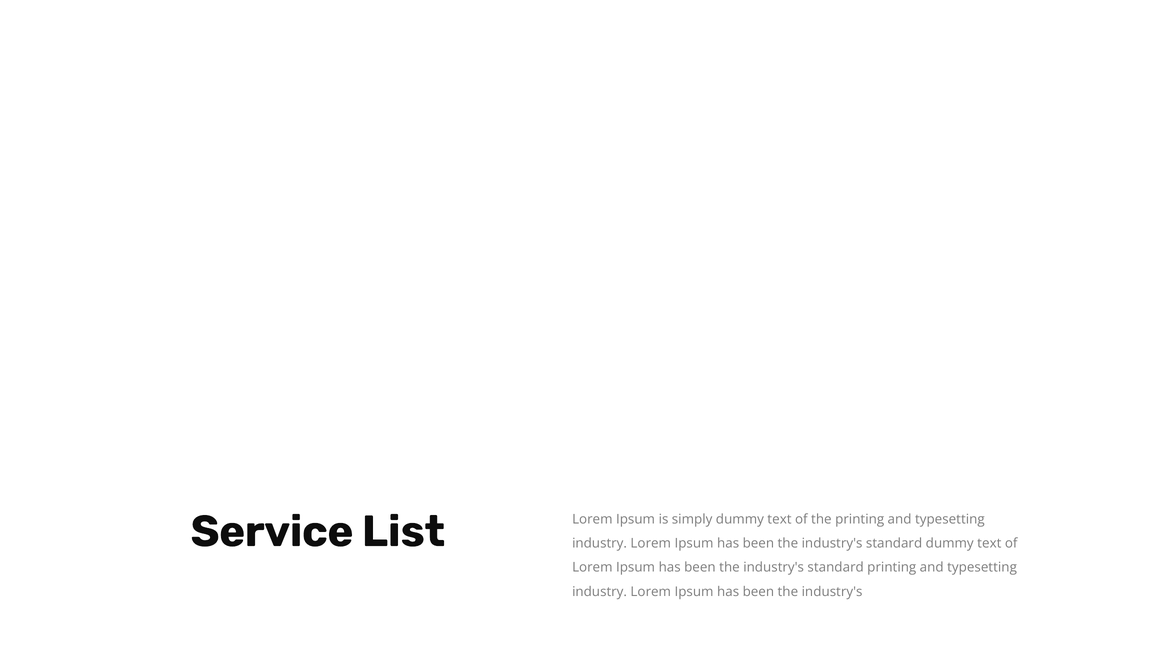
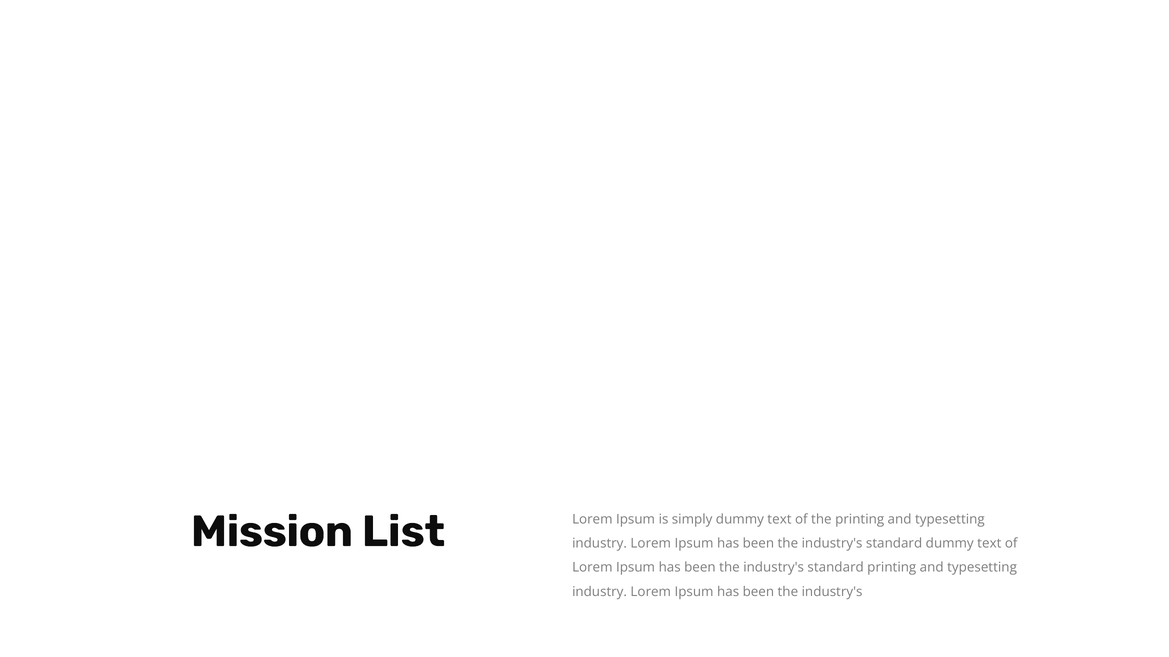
Service: Service -> Mission
